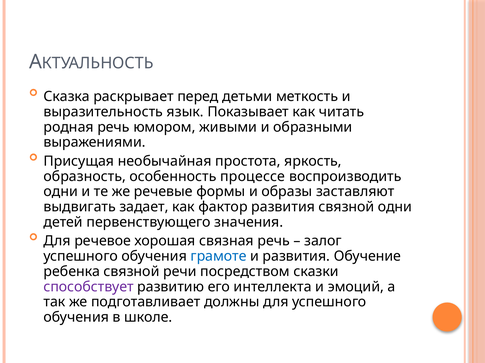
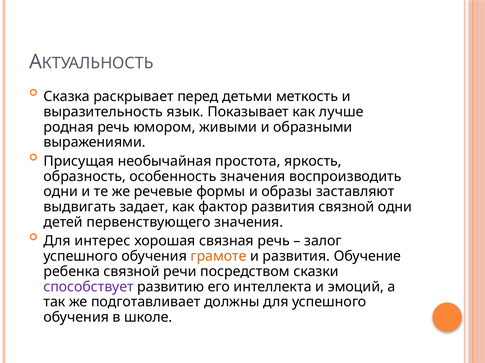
читать: читать -> лучше
особенность процессе: процессе -> значения
речевое: речевое -> интерес
грамоте colour: blue -> orange
